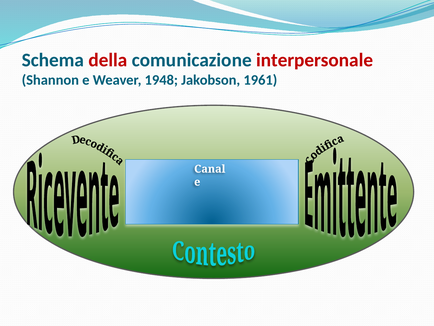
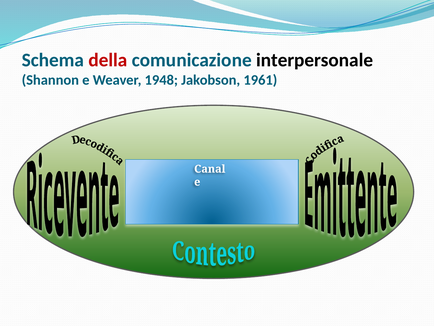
interpersonale colour: red -> black
